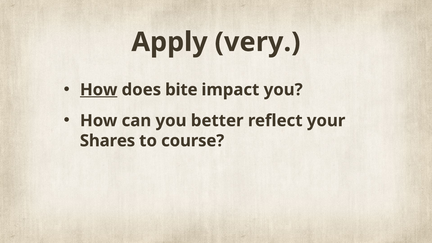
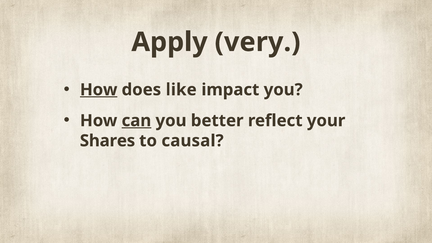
bite: bite -> like
can underline: none -> present
course: course -> causal
